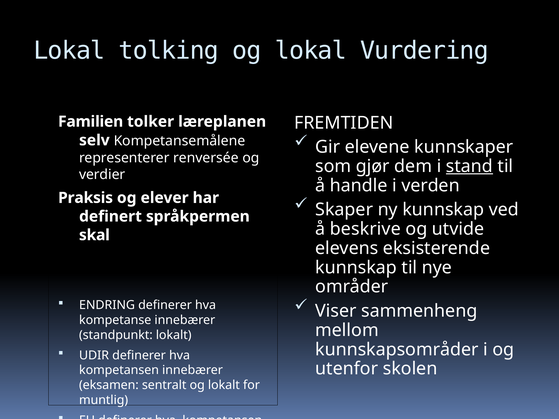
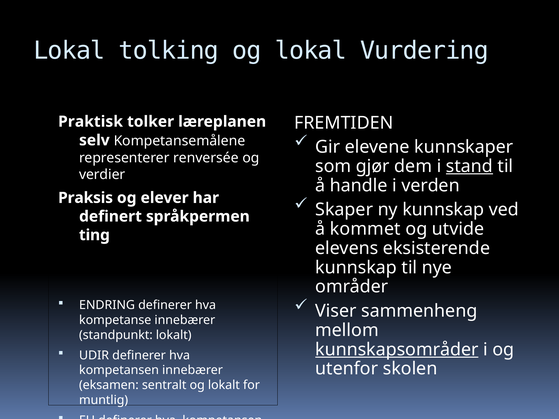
Familien: Familien -> Praktisk
beskrive: beskrive -> kommet
skal: skal -> ting
kunnskapsområder underline: none -> present
